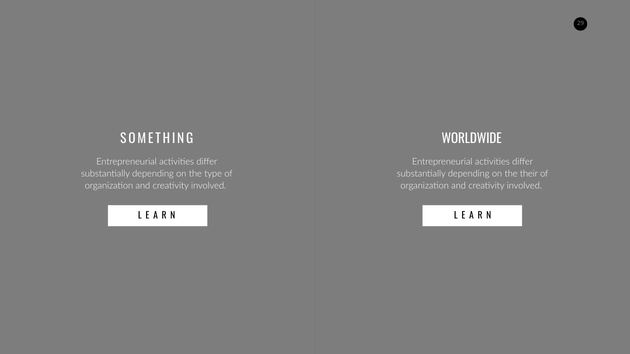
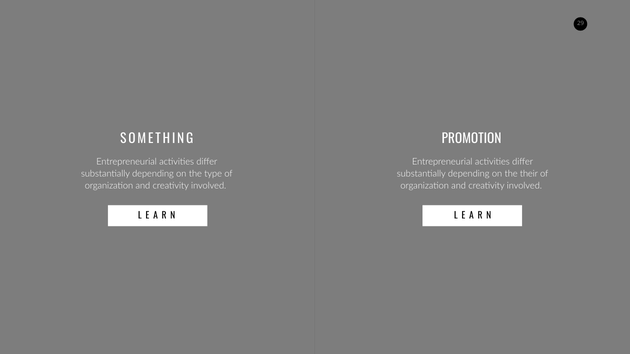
WORLDWIDE: WORLDWIDE -> PROMOTION
